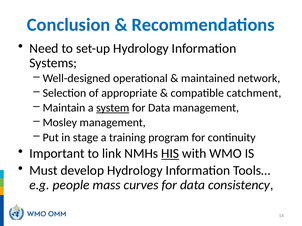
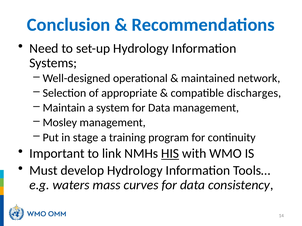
catchment: catchment -> discharges
system underline: present -> none
people: people -> waters
